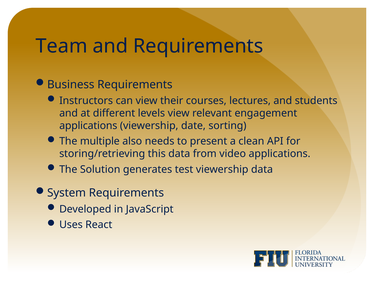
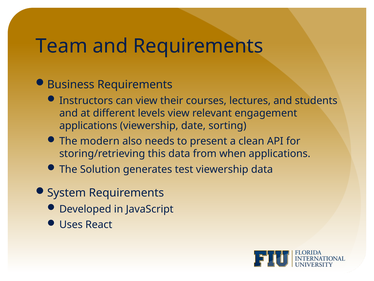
multiple: multiple -> modern
video: video -> when
